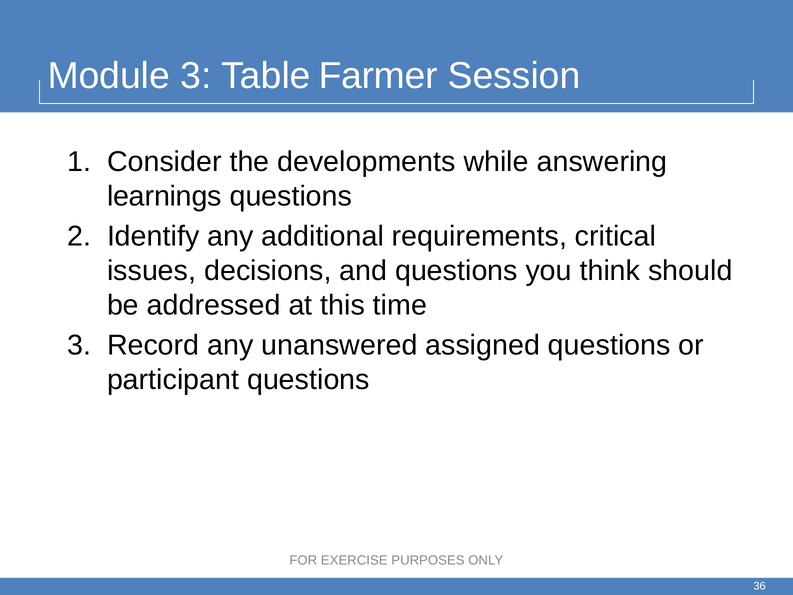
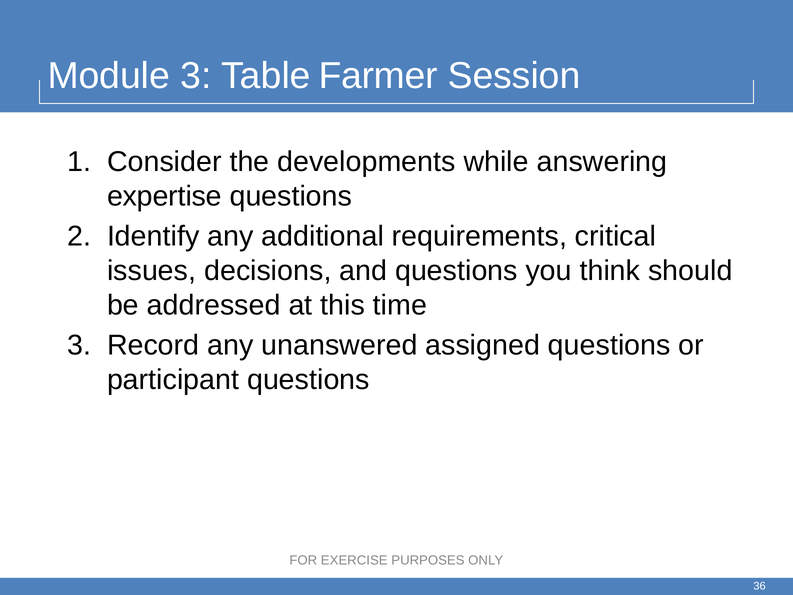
learnings: learnings -> expertise
